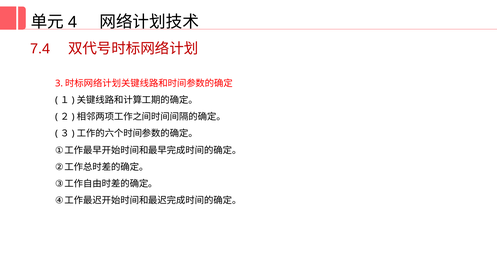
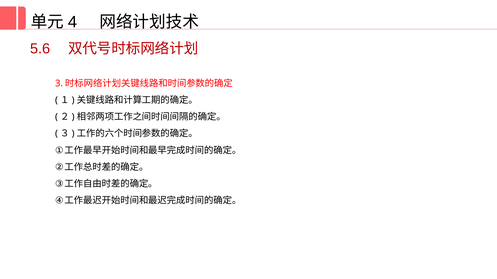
7.4: 7.4 -> 5.6
